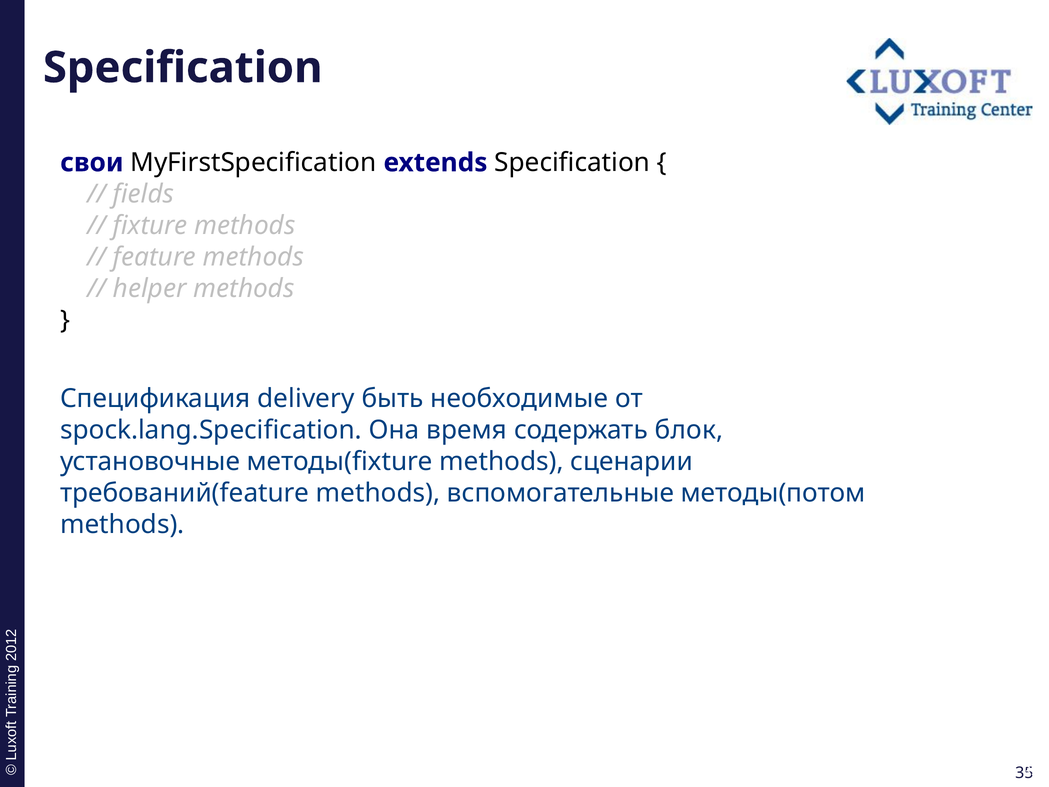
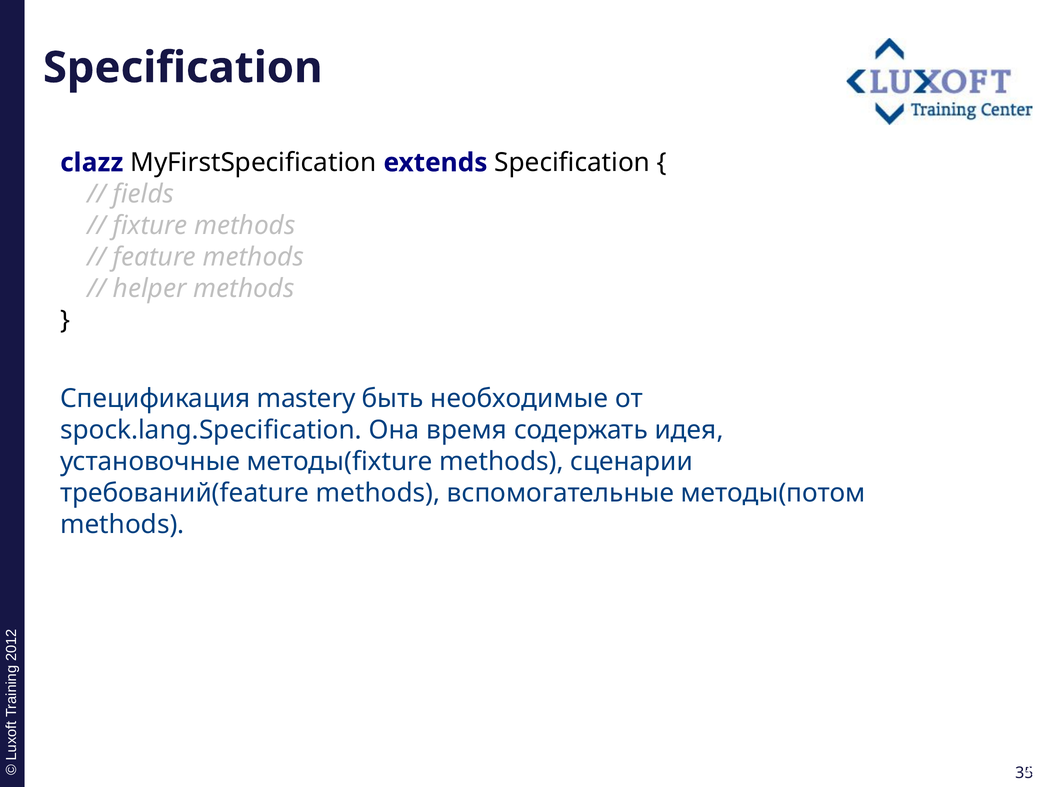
свои: свои -> clazz
delivery: delivery -> mastery
блок: блок -> идея
